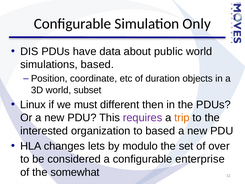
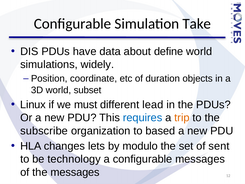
Only: Only -> Take
public: public -> define
simulations based: based -> widely
then: then -> lead
requires colour: purple -> blue
interested: interested -> subscribe
over: over -> sent
considered: considered -> technology
configurable enterprise: enterprise -> messages
the somewhat: somewhat -> messages
